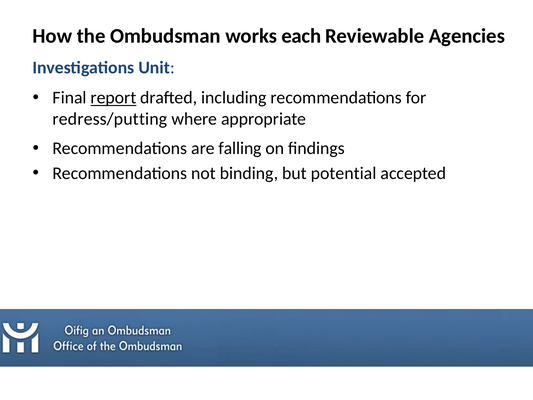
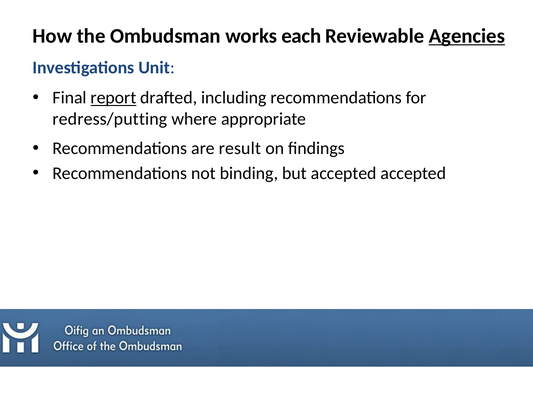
Agencies underline: none -> present
falling: falling -> result
but potential: potential -> accepted
